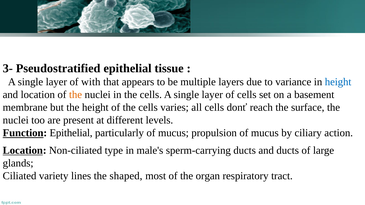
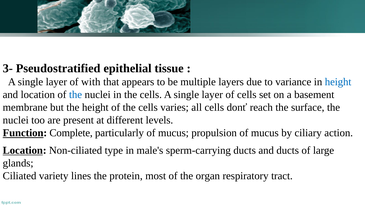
the at (76, 95) colour: orange -> blue
Function Epithelial: Epithelial -> Complete
shaped: shaped -> protein
